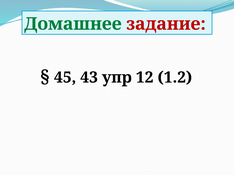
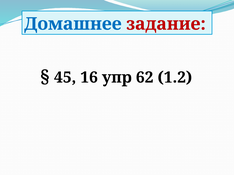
Домашнее colour: green -> blue
43: 43 -> 16
12: 12 -> 62
